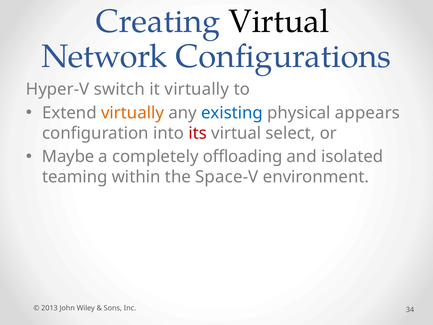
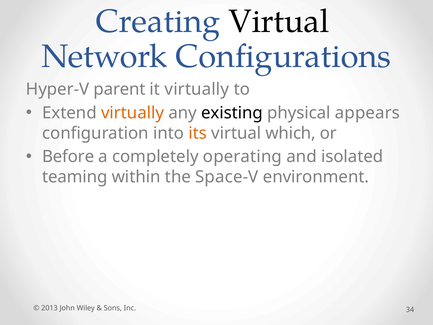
switch: switch -> parent
existing colour: blue -> black
its colour: red -> orange
select: select -> which
Maybe: Maybe -> Before
offloading: offloading -> operating
